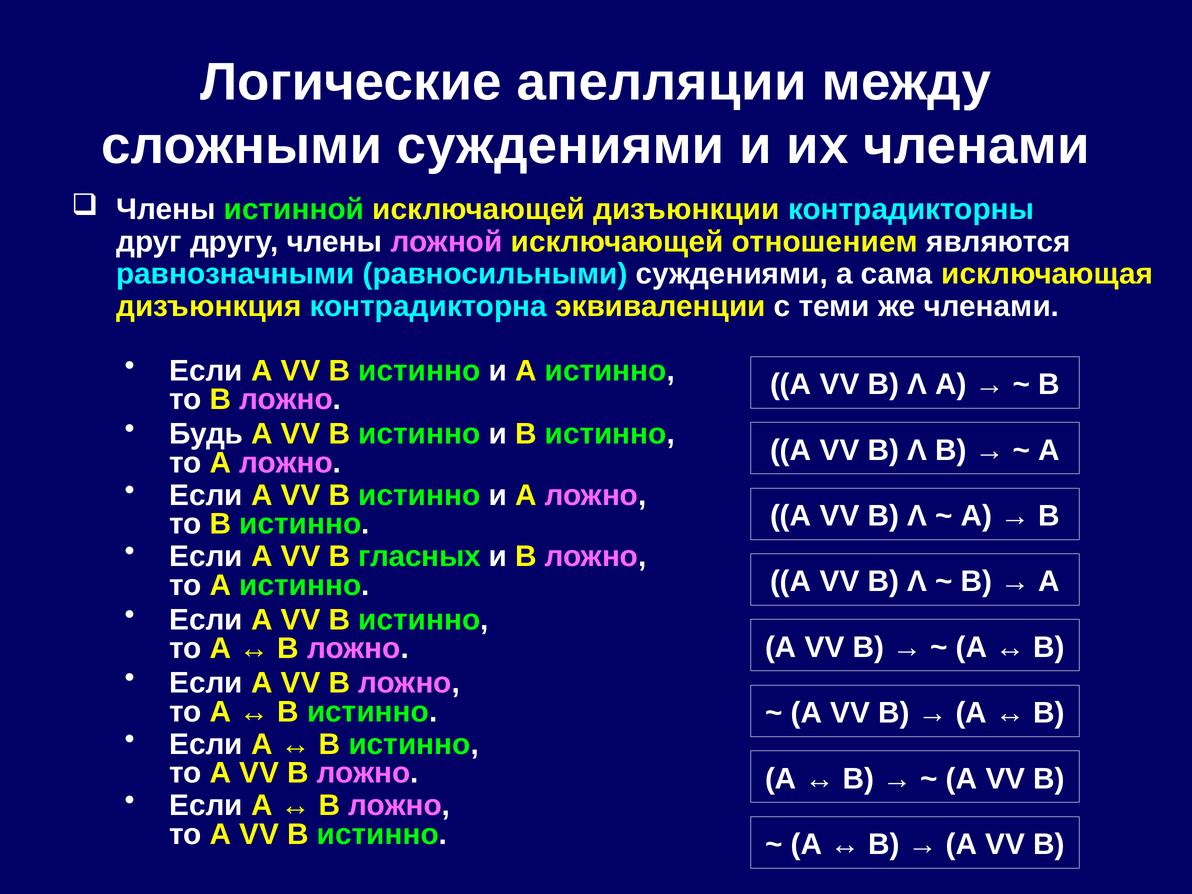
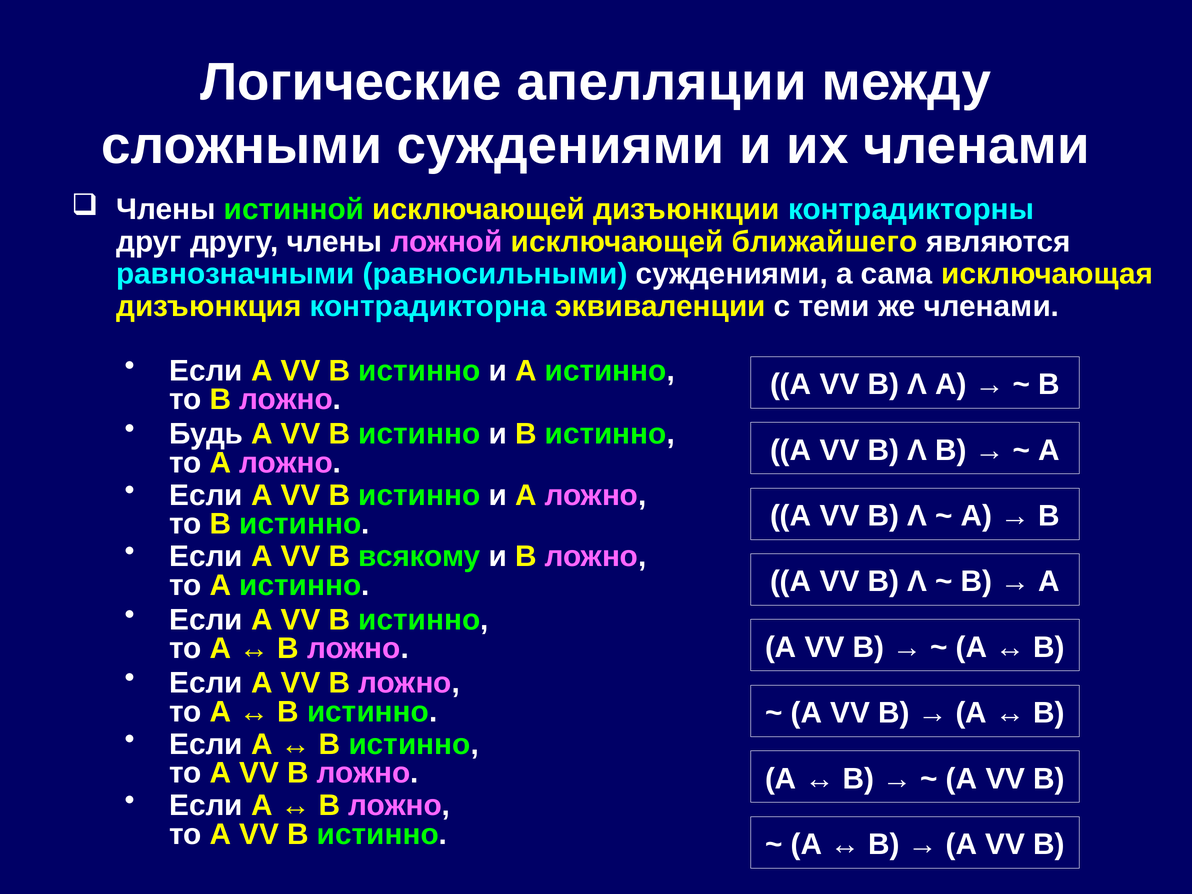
отношением: отношением -> ближайшего
гласных: гласных -> всякому
